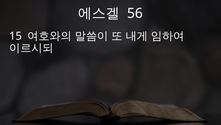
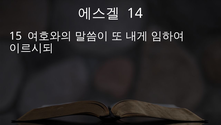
56: 56 -> 14
